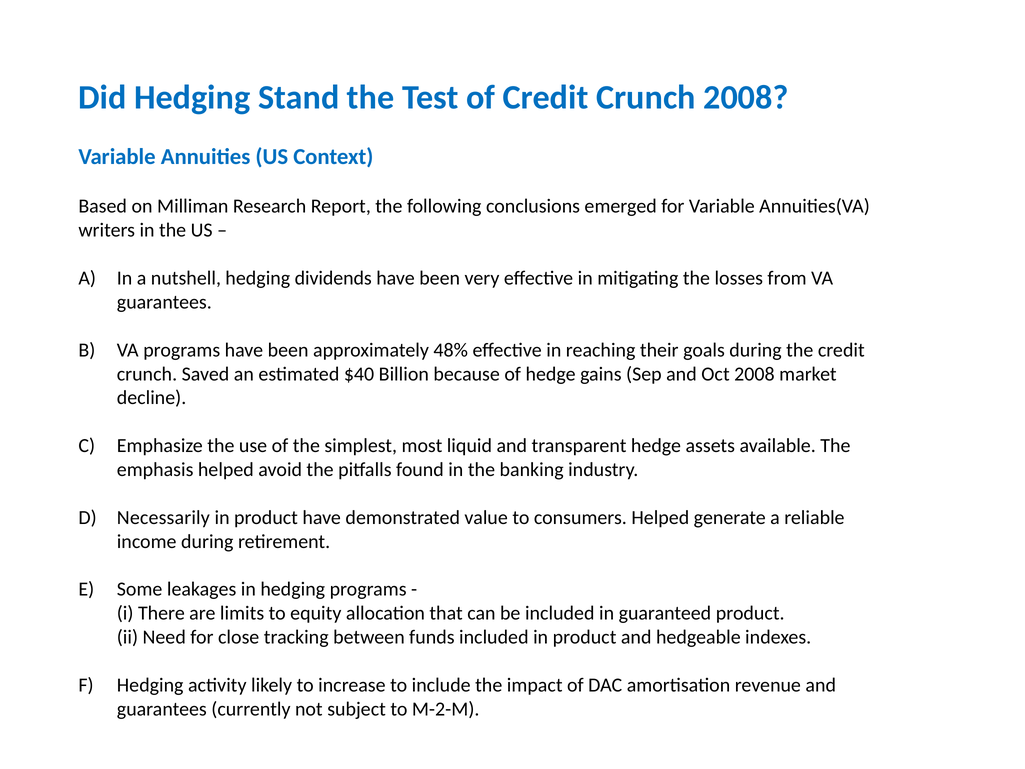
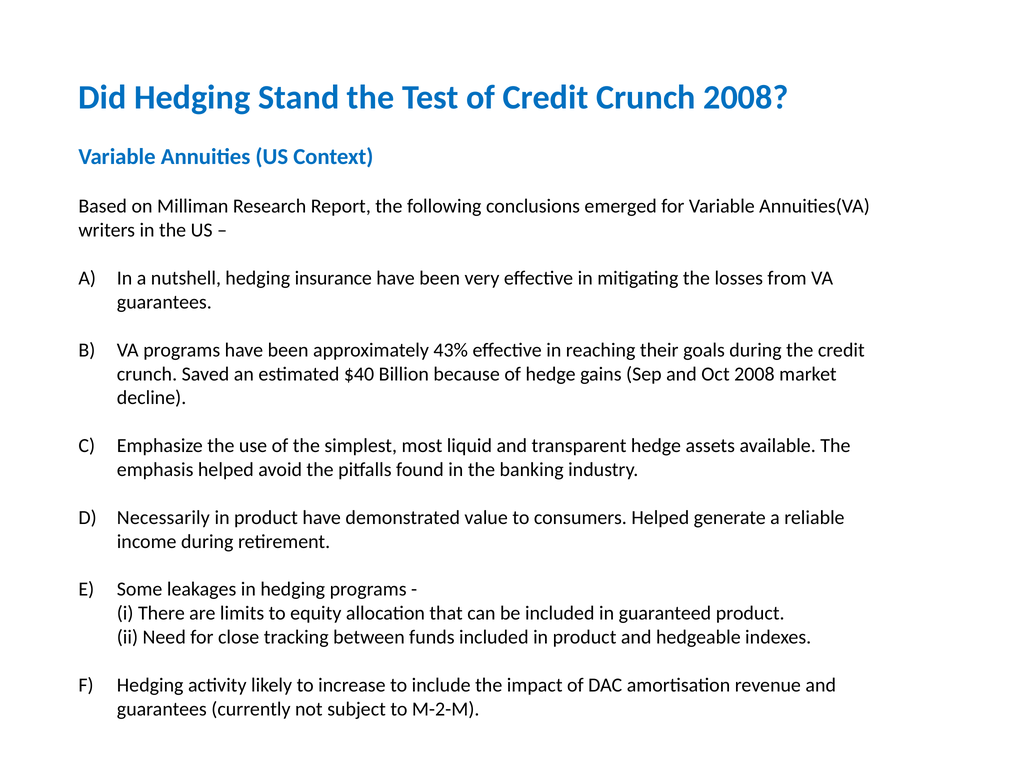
dividends: dividends -> insurance
48%: 48% -> 43%
